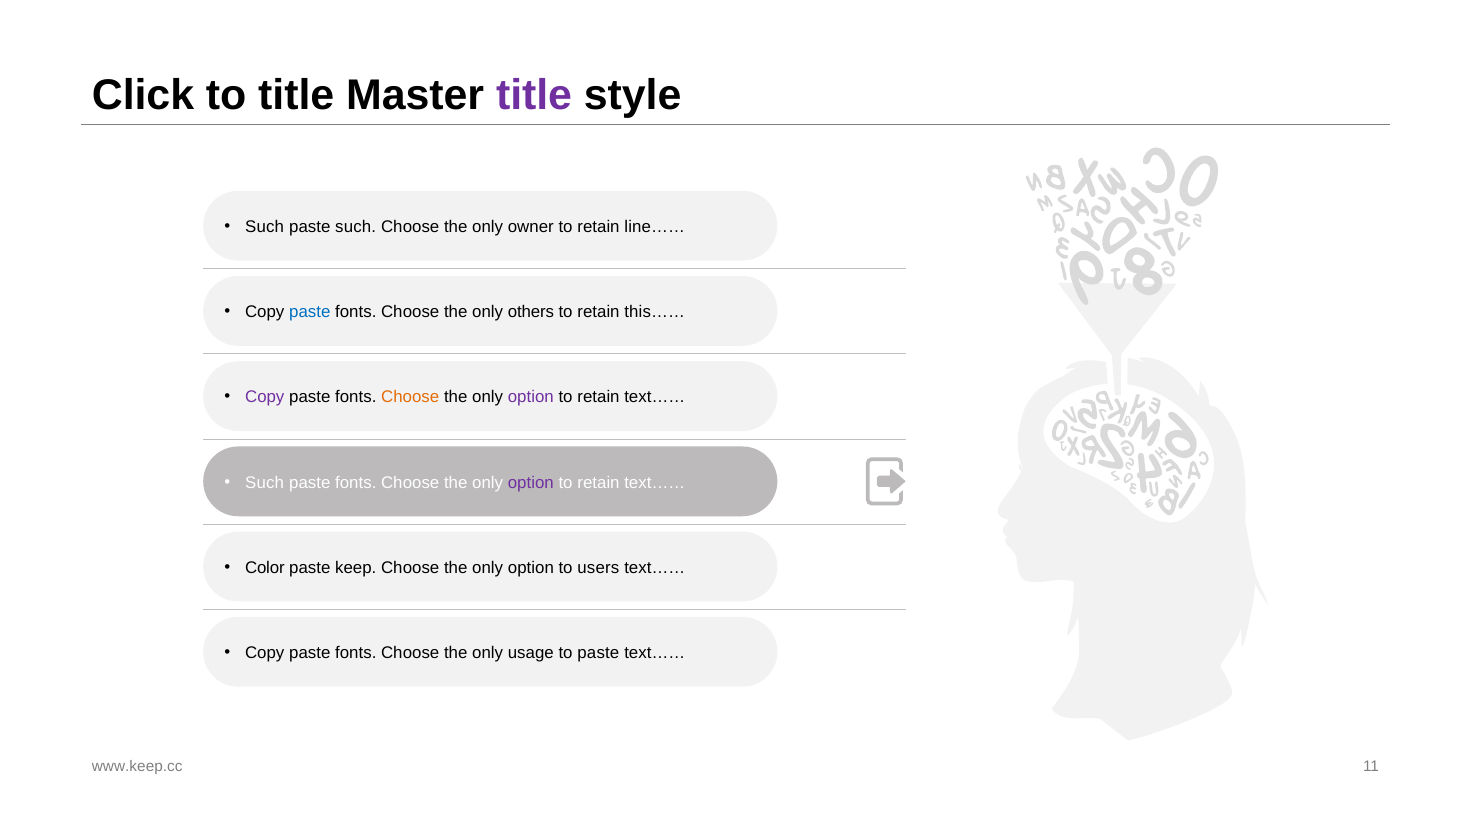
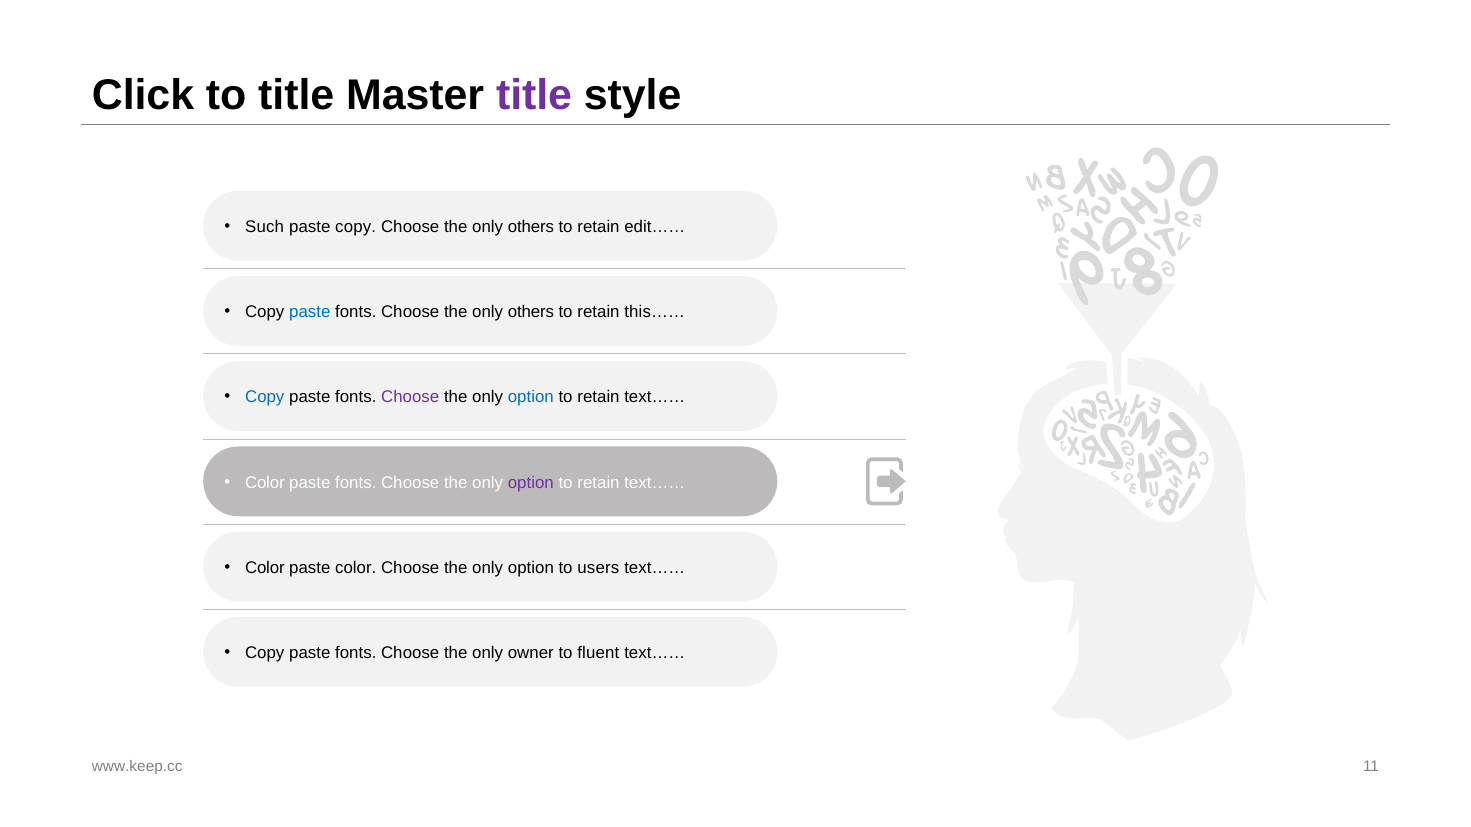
paste such: such -> copy
owner at (531, 227): owner -> others
line……: line…… -> edit……
Copy at (265, 398) colour: purple -> blue
Choose at (410, 398) colour: orange -> purple
option at (531, 398) colour: purple -> blue
Such at (265, 483): Such -> Color
paste keep: keep -> color
usage: usage -> owner
to paste: paste -> fluent
